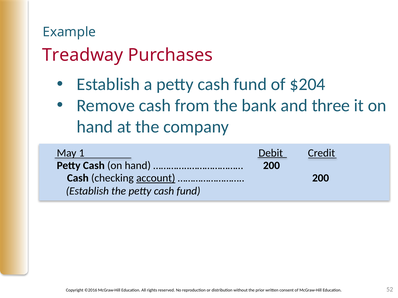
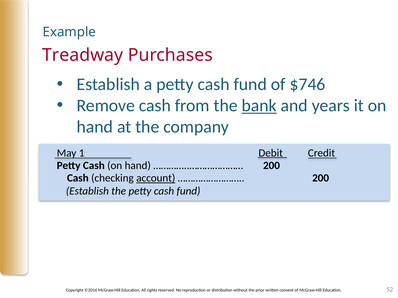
$204: $204 -> $746
bank underline: none -> present
three: three -> years
